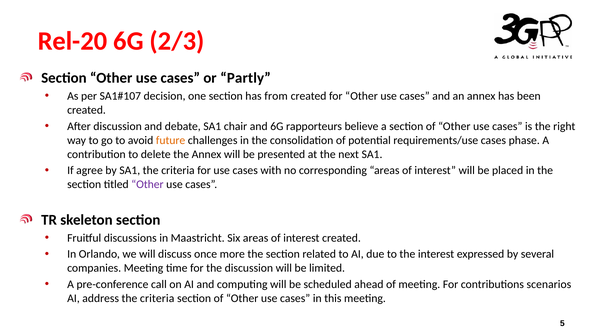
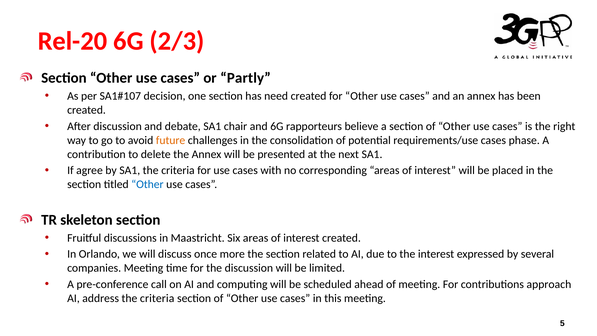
from: from -> need
Other at (147, 184) colour: purple -> blue
scenarios: scenarios -> approach
